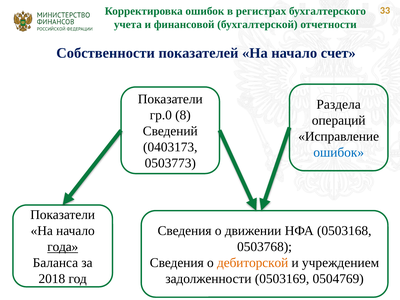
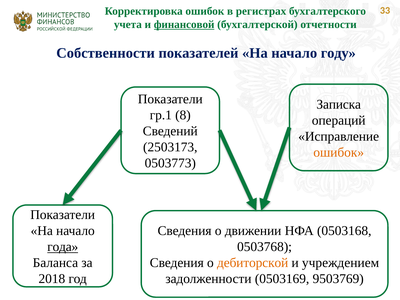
финансовой underline: none -> present
счет: счет -> году
Раздела: Раздела -> Записка
гр.0: гр.0 -> гр.1
0403173: 0403173 -> 2503173
ошибок at (339, 152) colour: blue -> orange
0504769: 0504769 -> 9503769
